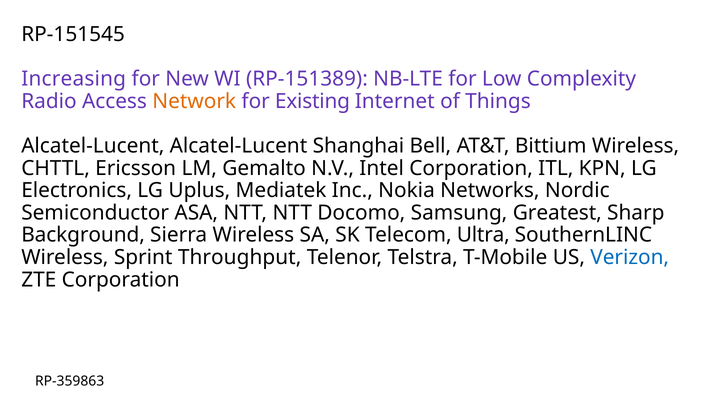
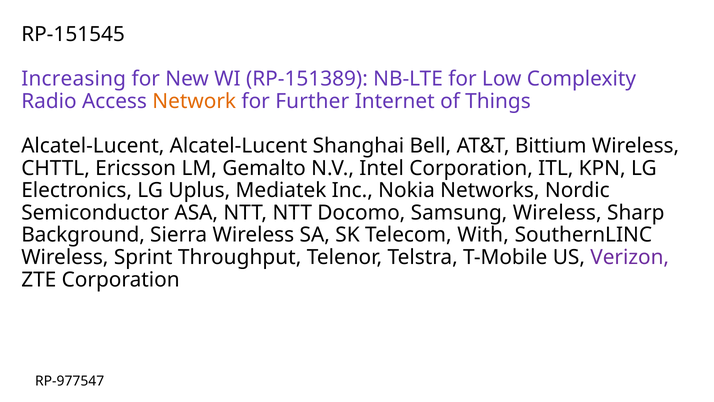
Existing: Existing -> Further
Samsung Greatest: Greatest -> Wireless
Ultra: Ultra -> With
Verizon colour: blue -> purple
RP-359863: RP-359863 -> RP-977547
